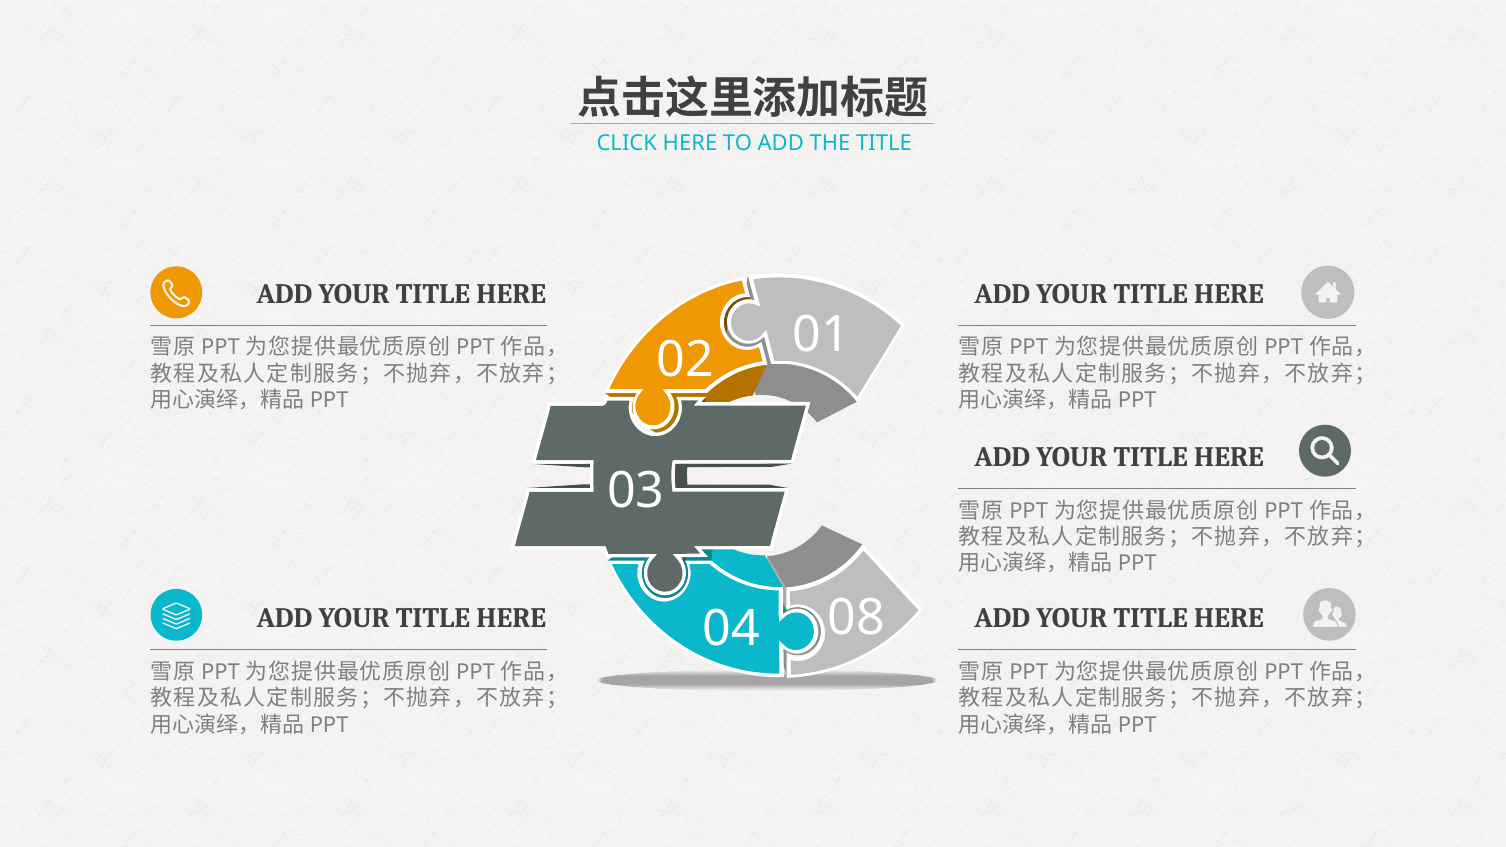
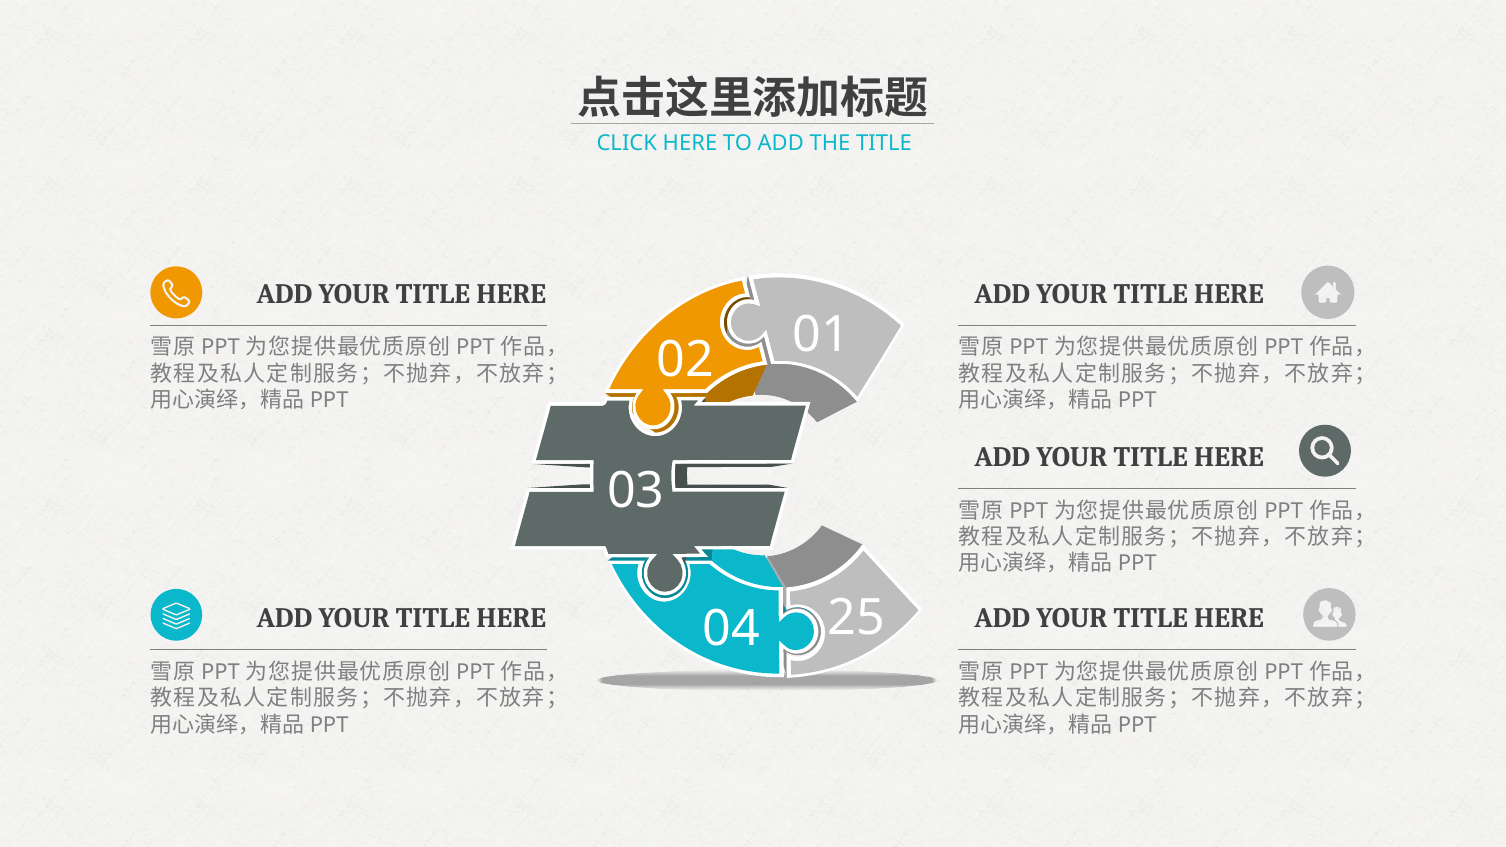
08: 08 -> 25
